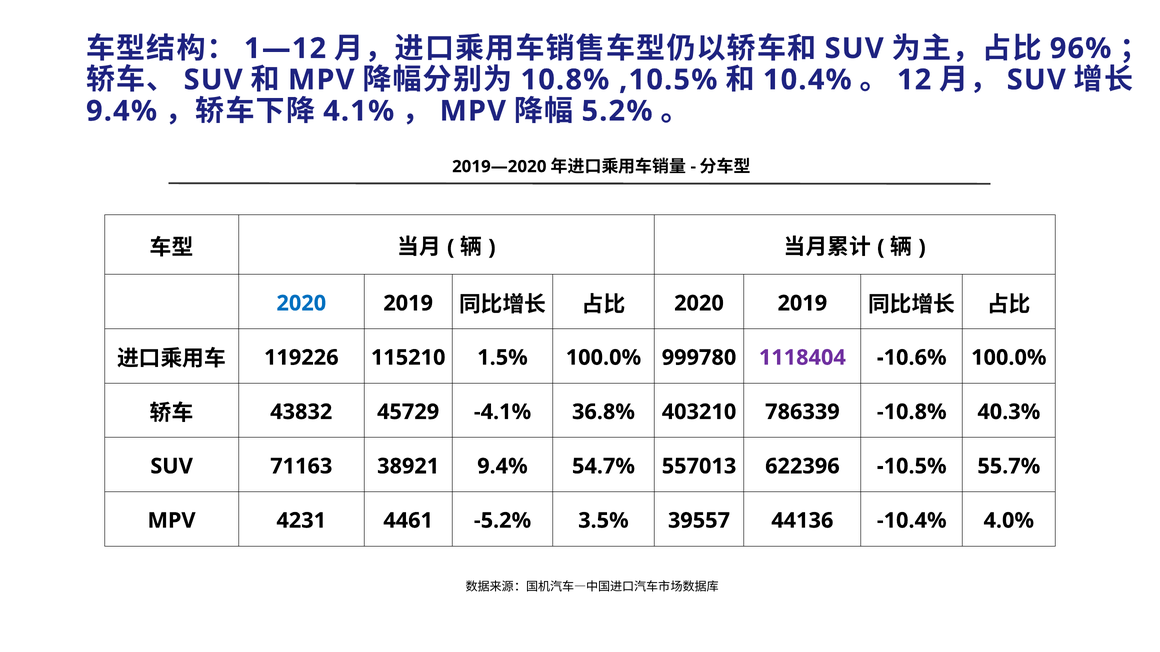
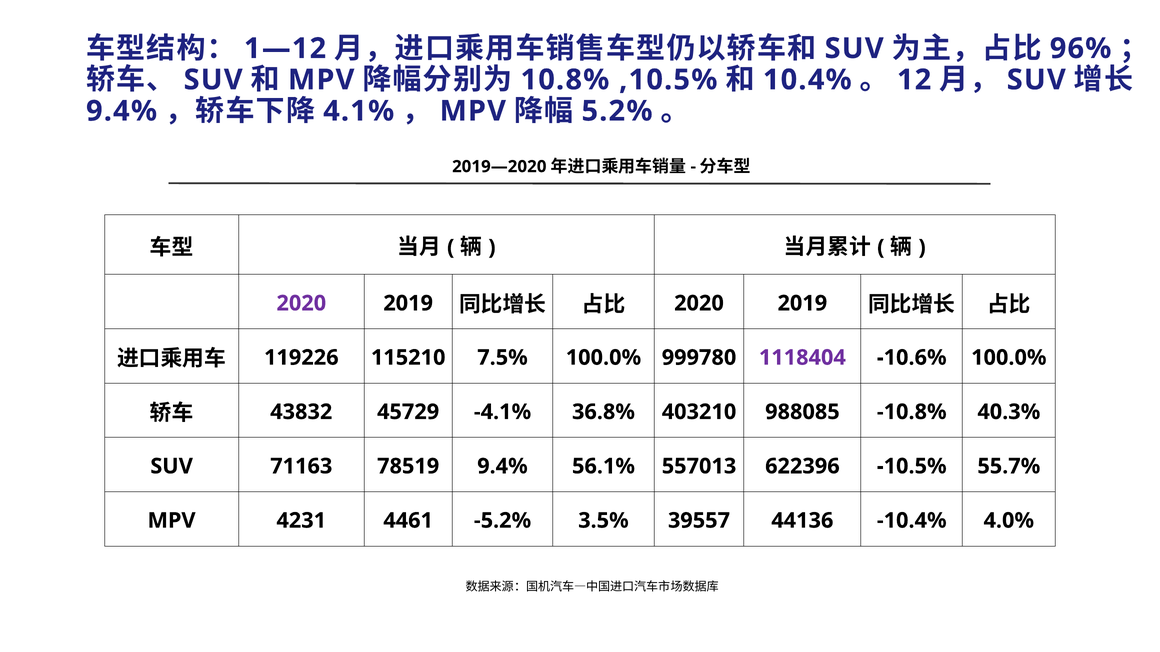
2020 at (301, 303) colour: blue -> purple
1.5%: 1.5% -> 7.5%
786339: 786339 -> 988085
38921: 38921 -> 78519
54.7%: 54.7% -> 56.1%
